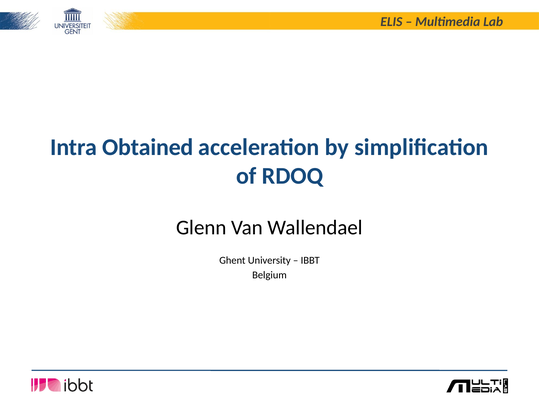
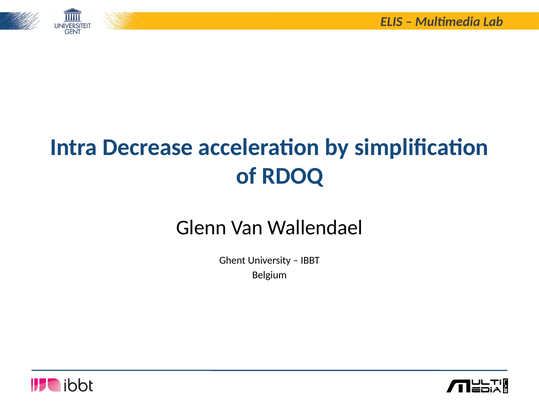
Obtained: Obtained -> Decrease
